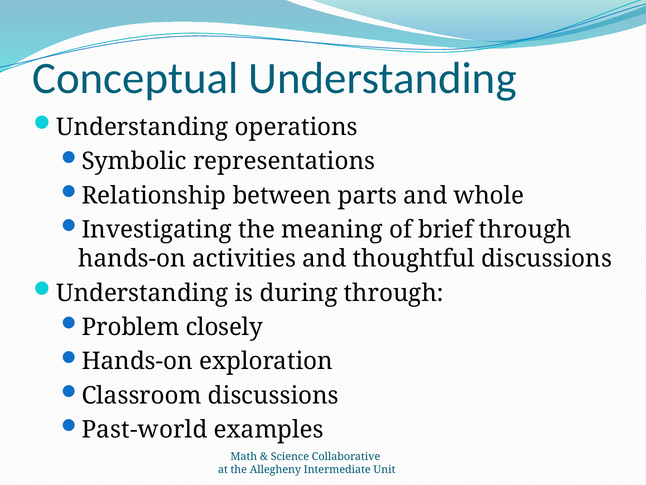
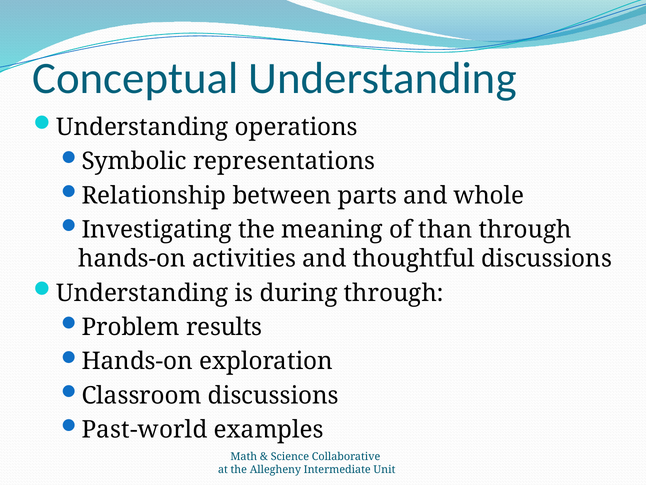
brief: brief -> than
closely: closely -> results
